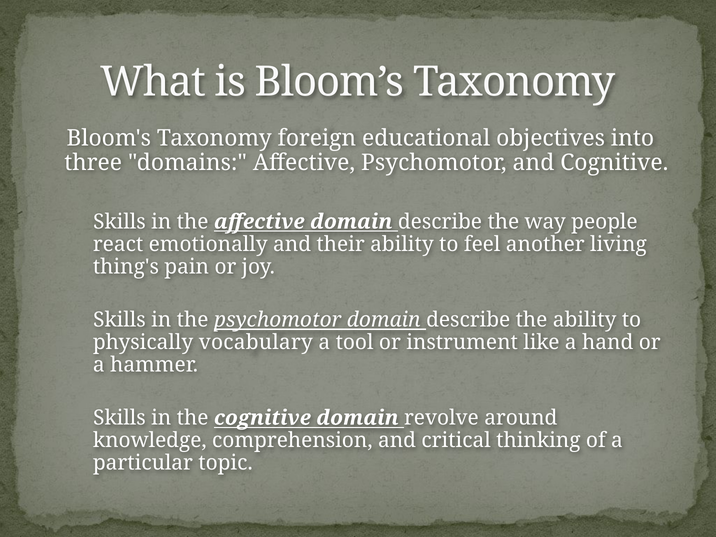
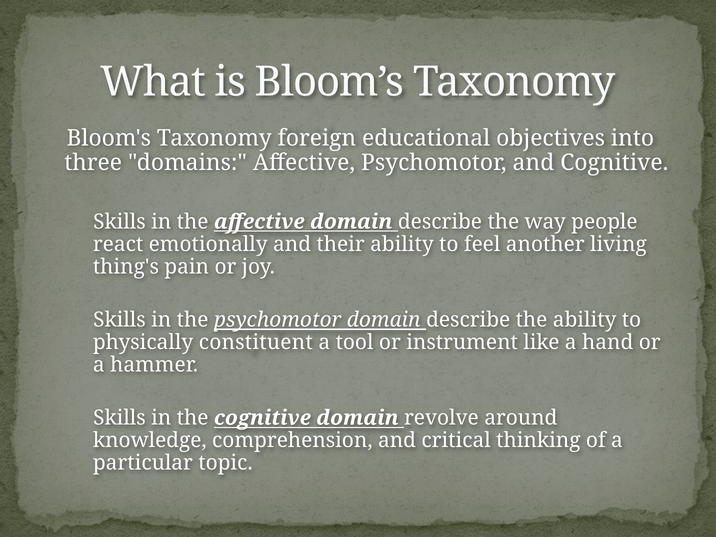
vocabulary: vocabulary -> constituent
